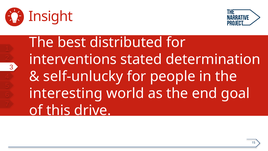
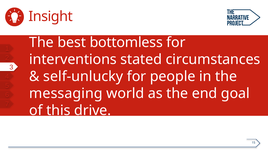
distributed: distributed -> bottomless
determination: determination -> circumstances
interesting: interesting -> messaging
